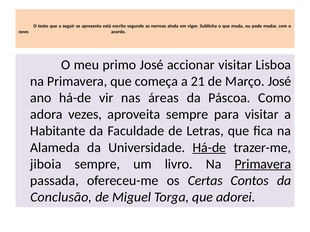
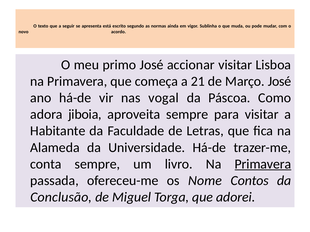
áreas: áreas -> vogal
vezes: vezes -> jiboia
Há-de at (209, 148) underline: present -> none
jiboia: jiboia -> conta
Certas: Certas -> Nome
